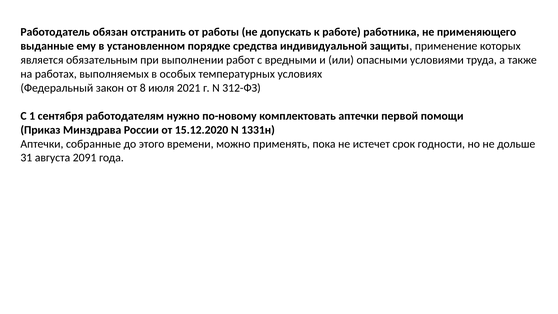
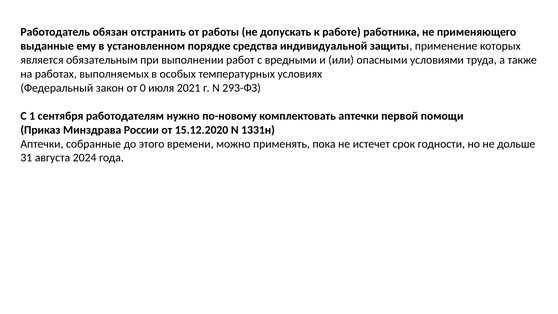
8: 8 -> 0
312-ФЗ: 312-ФЗ -> 293-ФЗ
2091: 2091 -> 2024
